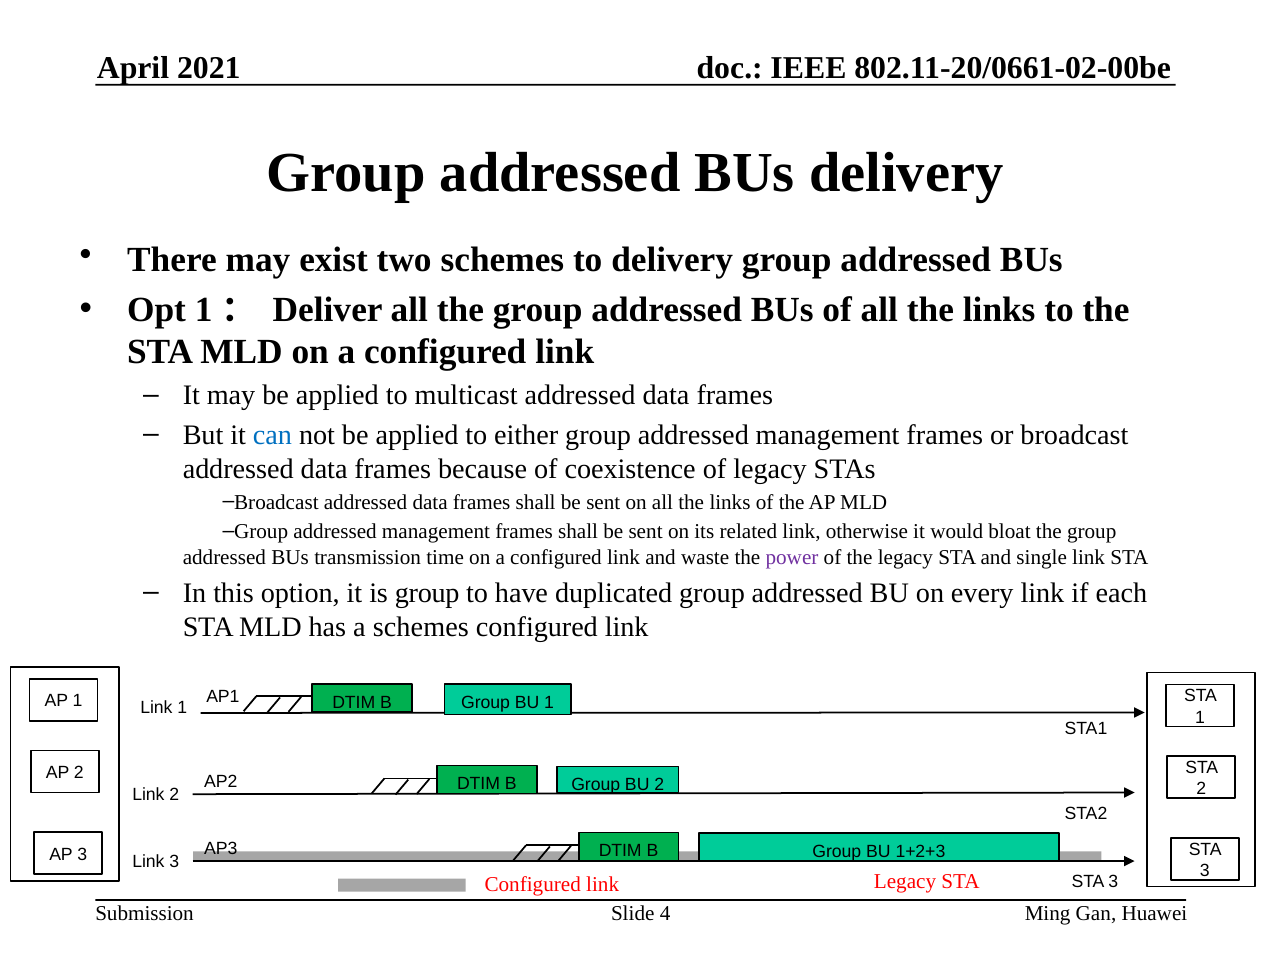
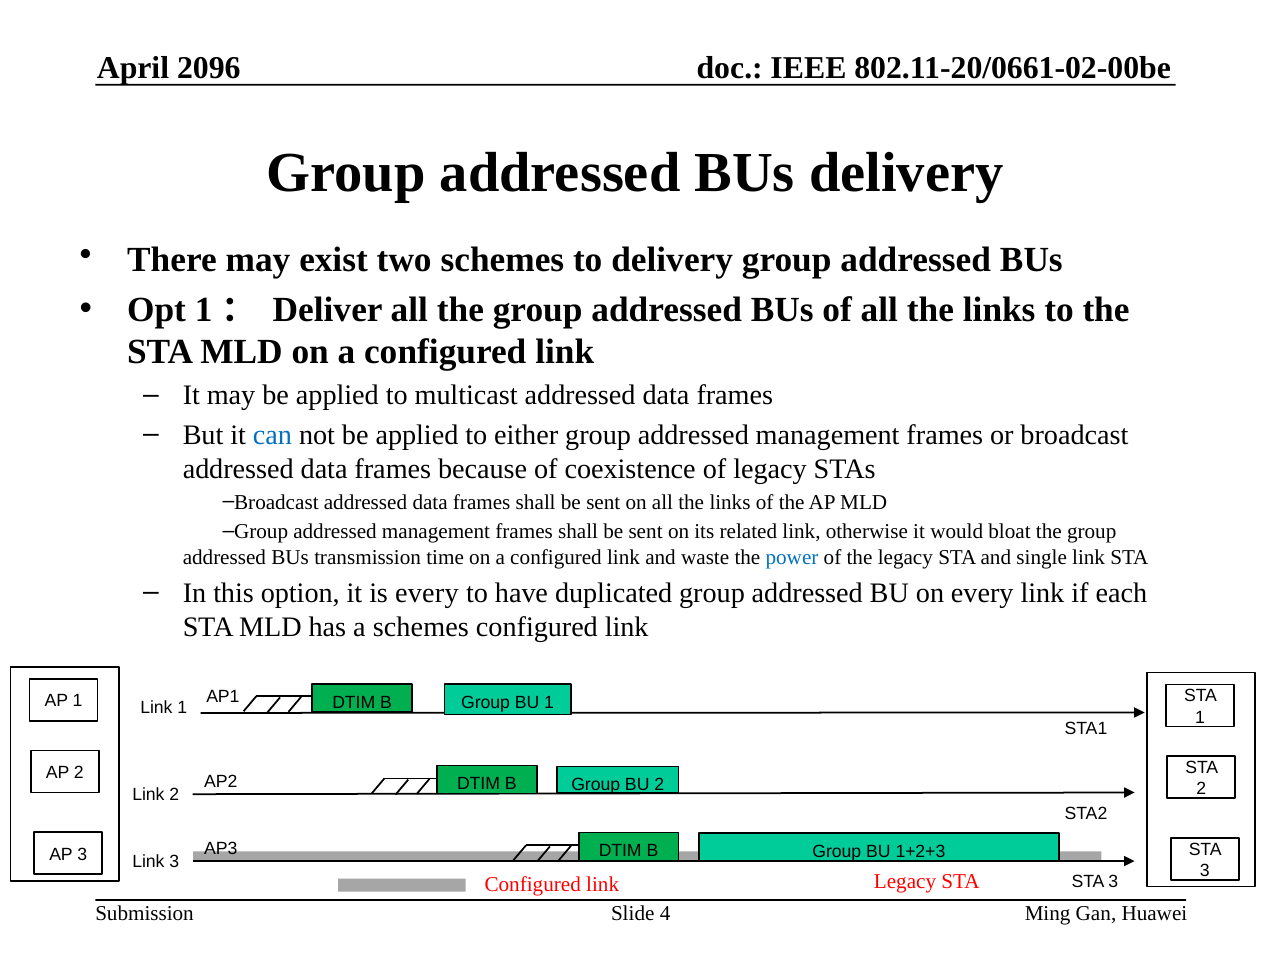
2021: 2021 -> 2096
power colour: purple -> blue
is group: group -> every
